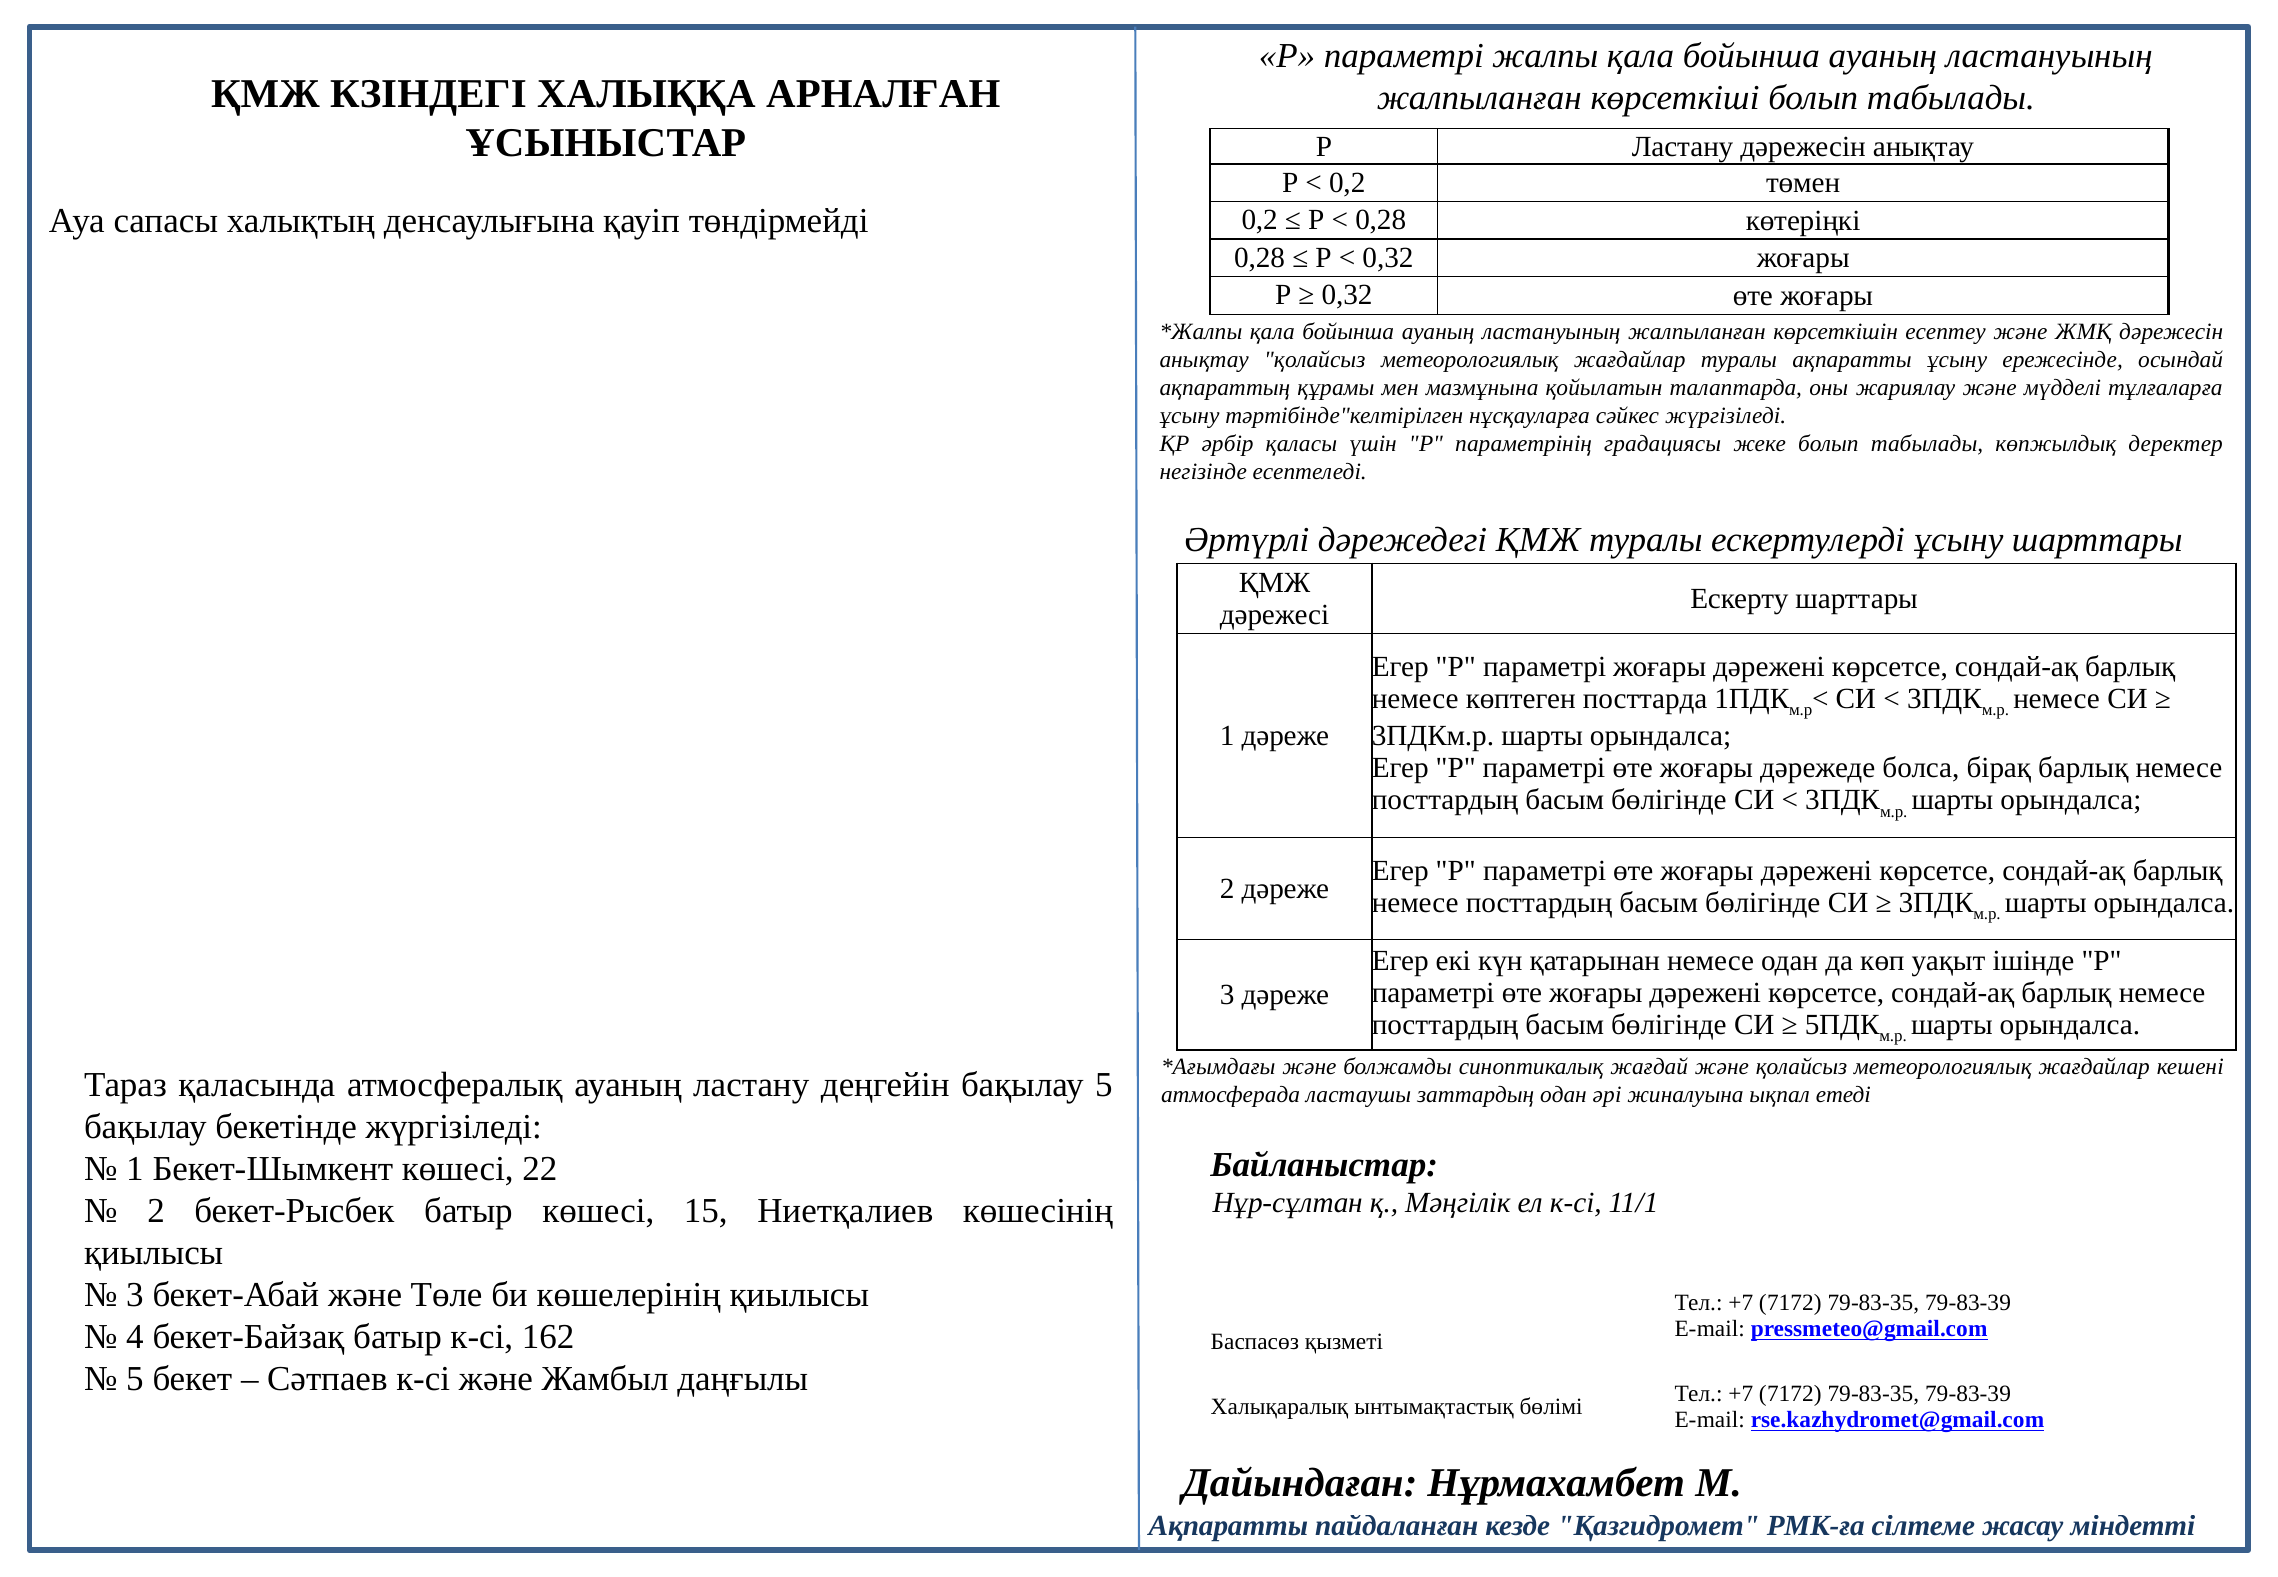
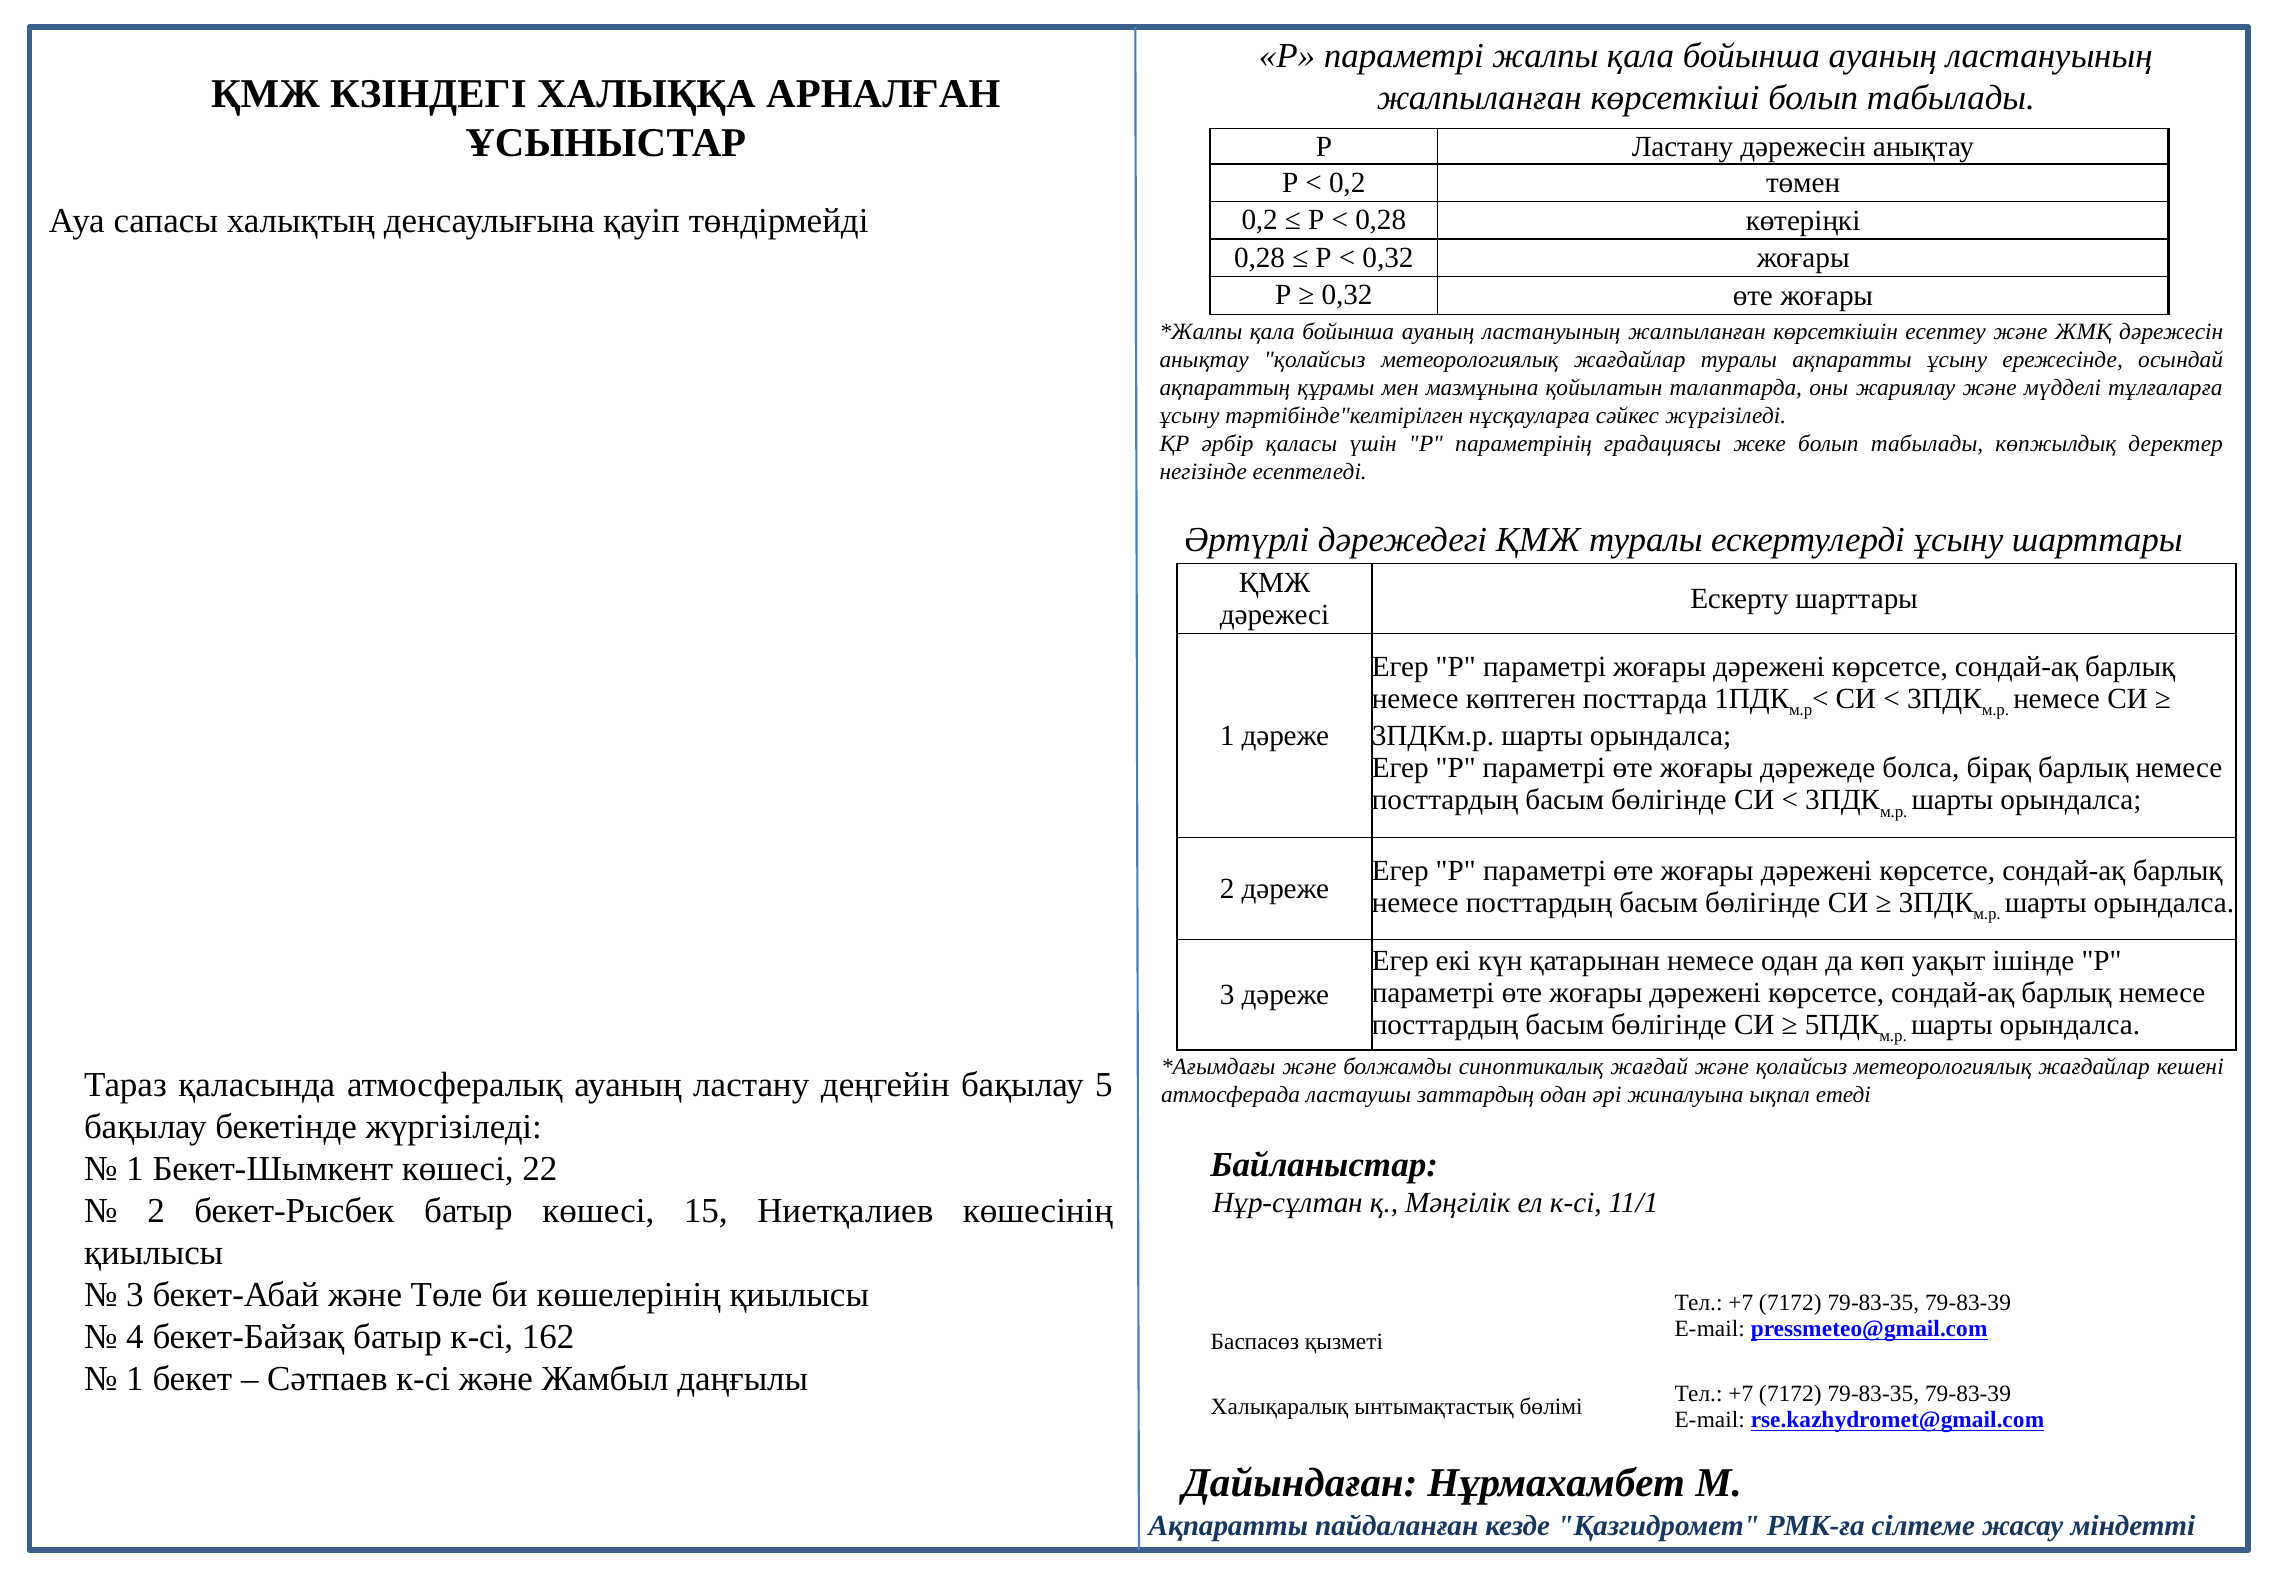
5 at (135, 1379): 5 -> 1
